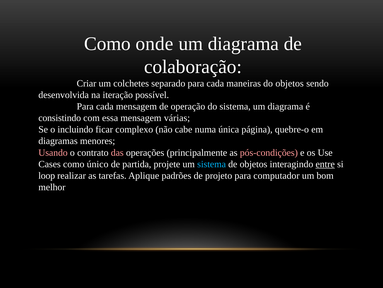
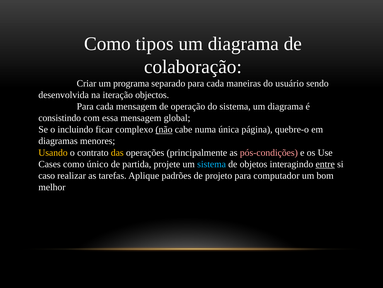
onde: onde -> tipos
colchetes: colchetes -> programa
do objetos: objetos -> usuário
possível: possível -> objectos
várias: várias -> global
não underline: none -> present
Usando colour: pink -> yellow
das colour: pink -> yellow
loop: loop -> caso
